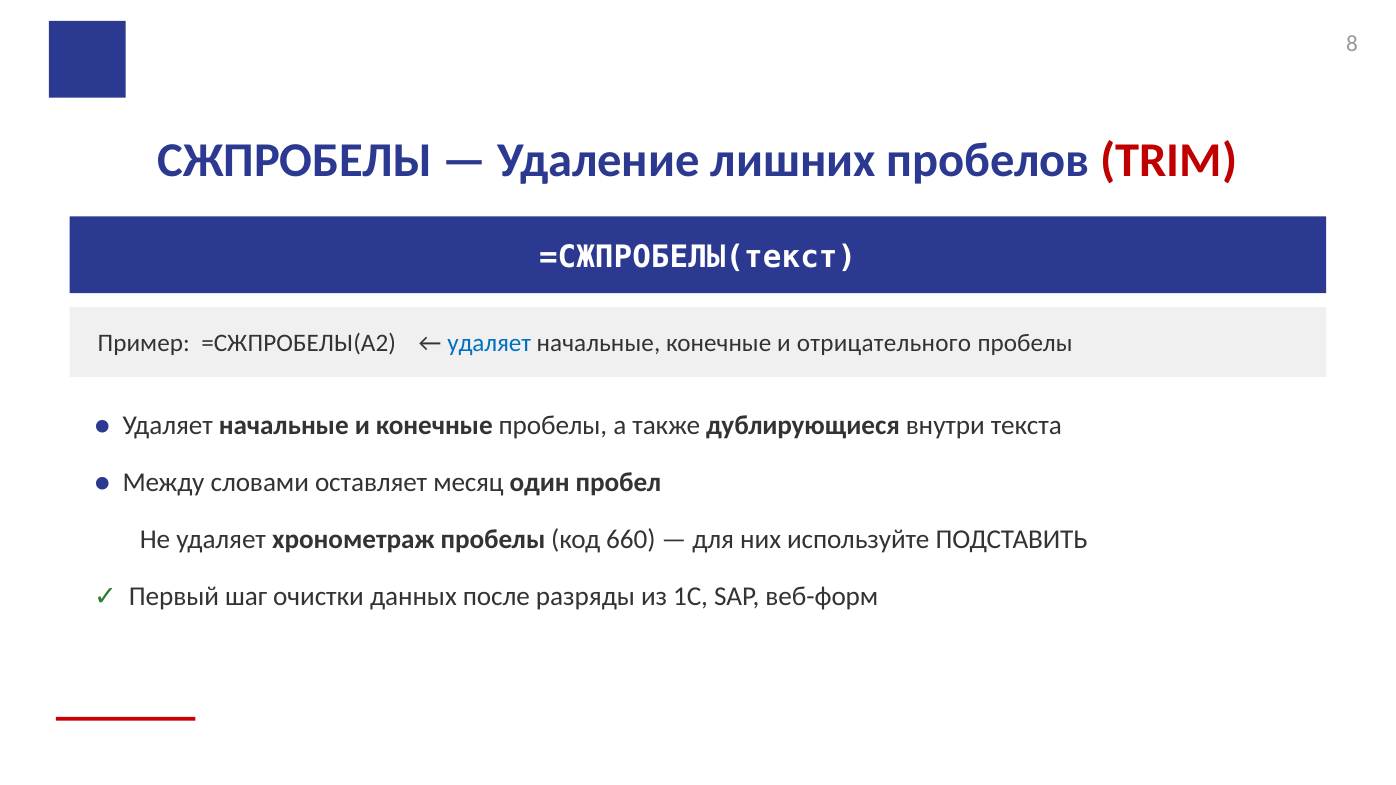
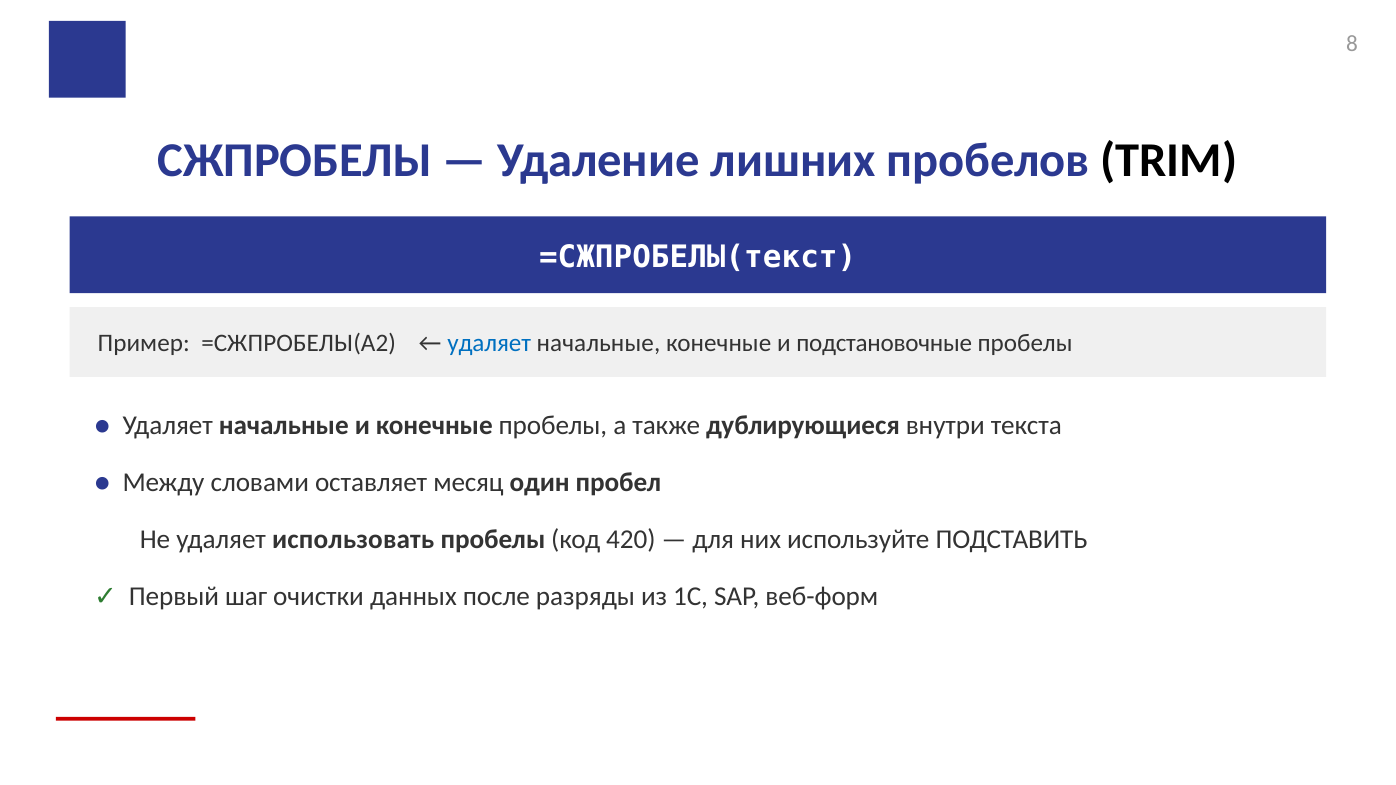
TRIM colour: red -> black
отрицательного: отрицательного -> подстановочные
хронометраж: хронометраж -> использовать
660: 660 -> 420
